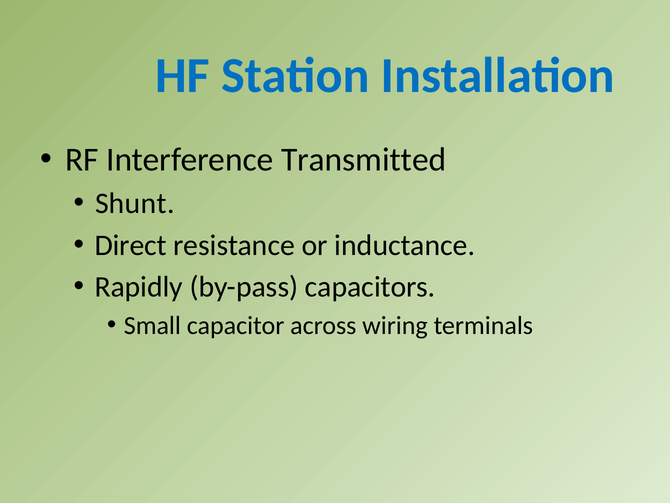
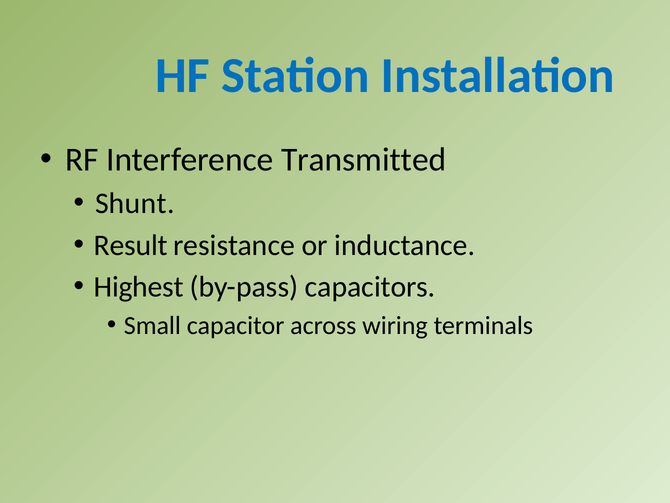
Direct: Direct -> Result
Rapidly: Rapidly -> Highest
